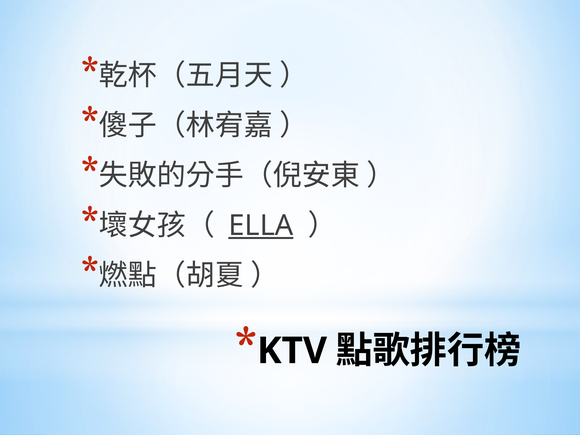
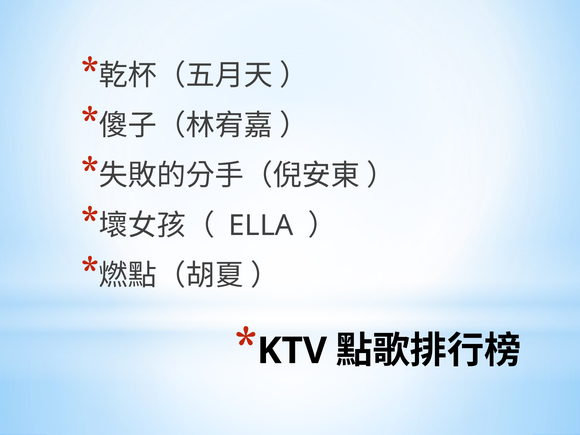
ELLA underline: present -> none
